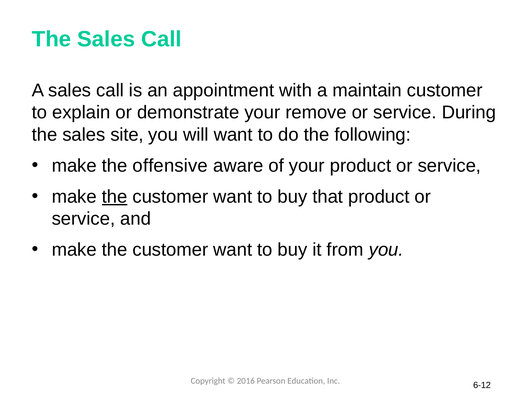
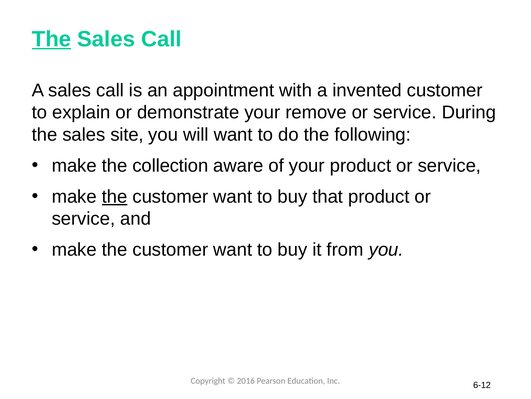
The at (51, 39) underline: none -> present
maintain: maintain -> invented
offensive: offensive -> collection
